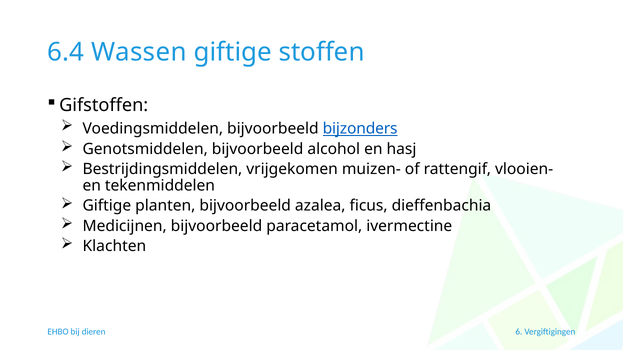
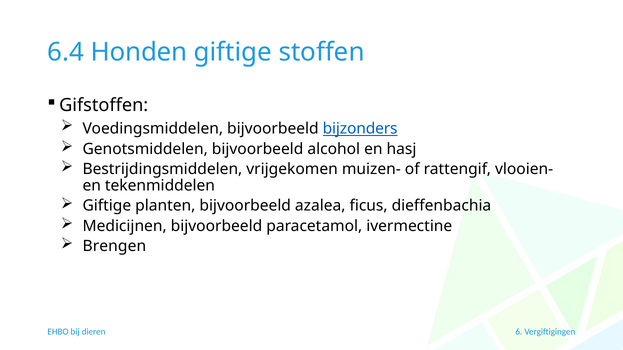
Wassen: Wassen -> Honden
Klachten: Klachten -> Brengen
